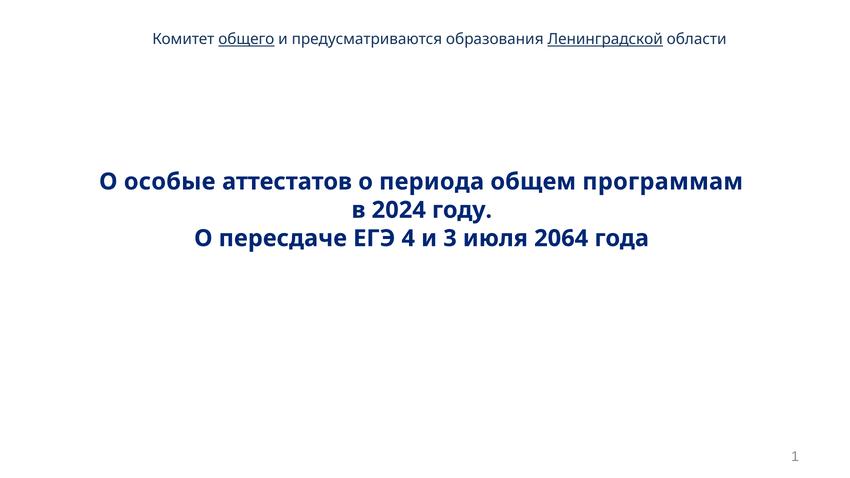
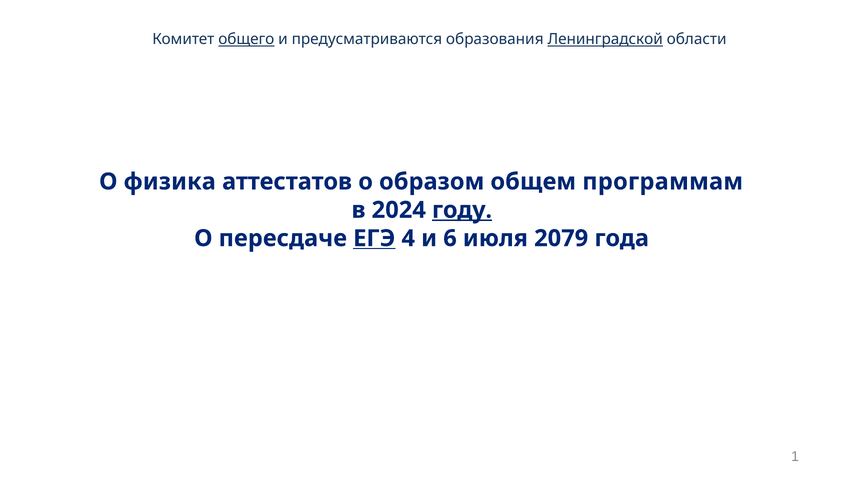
особые: особые -> физика
периода: периода -> образом
году underline: none -> present
ЕГЭ underline: none -> present
3: 3 -> 6
2064: 2064 -> 2079
